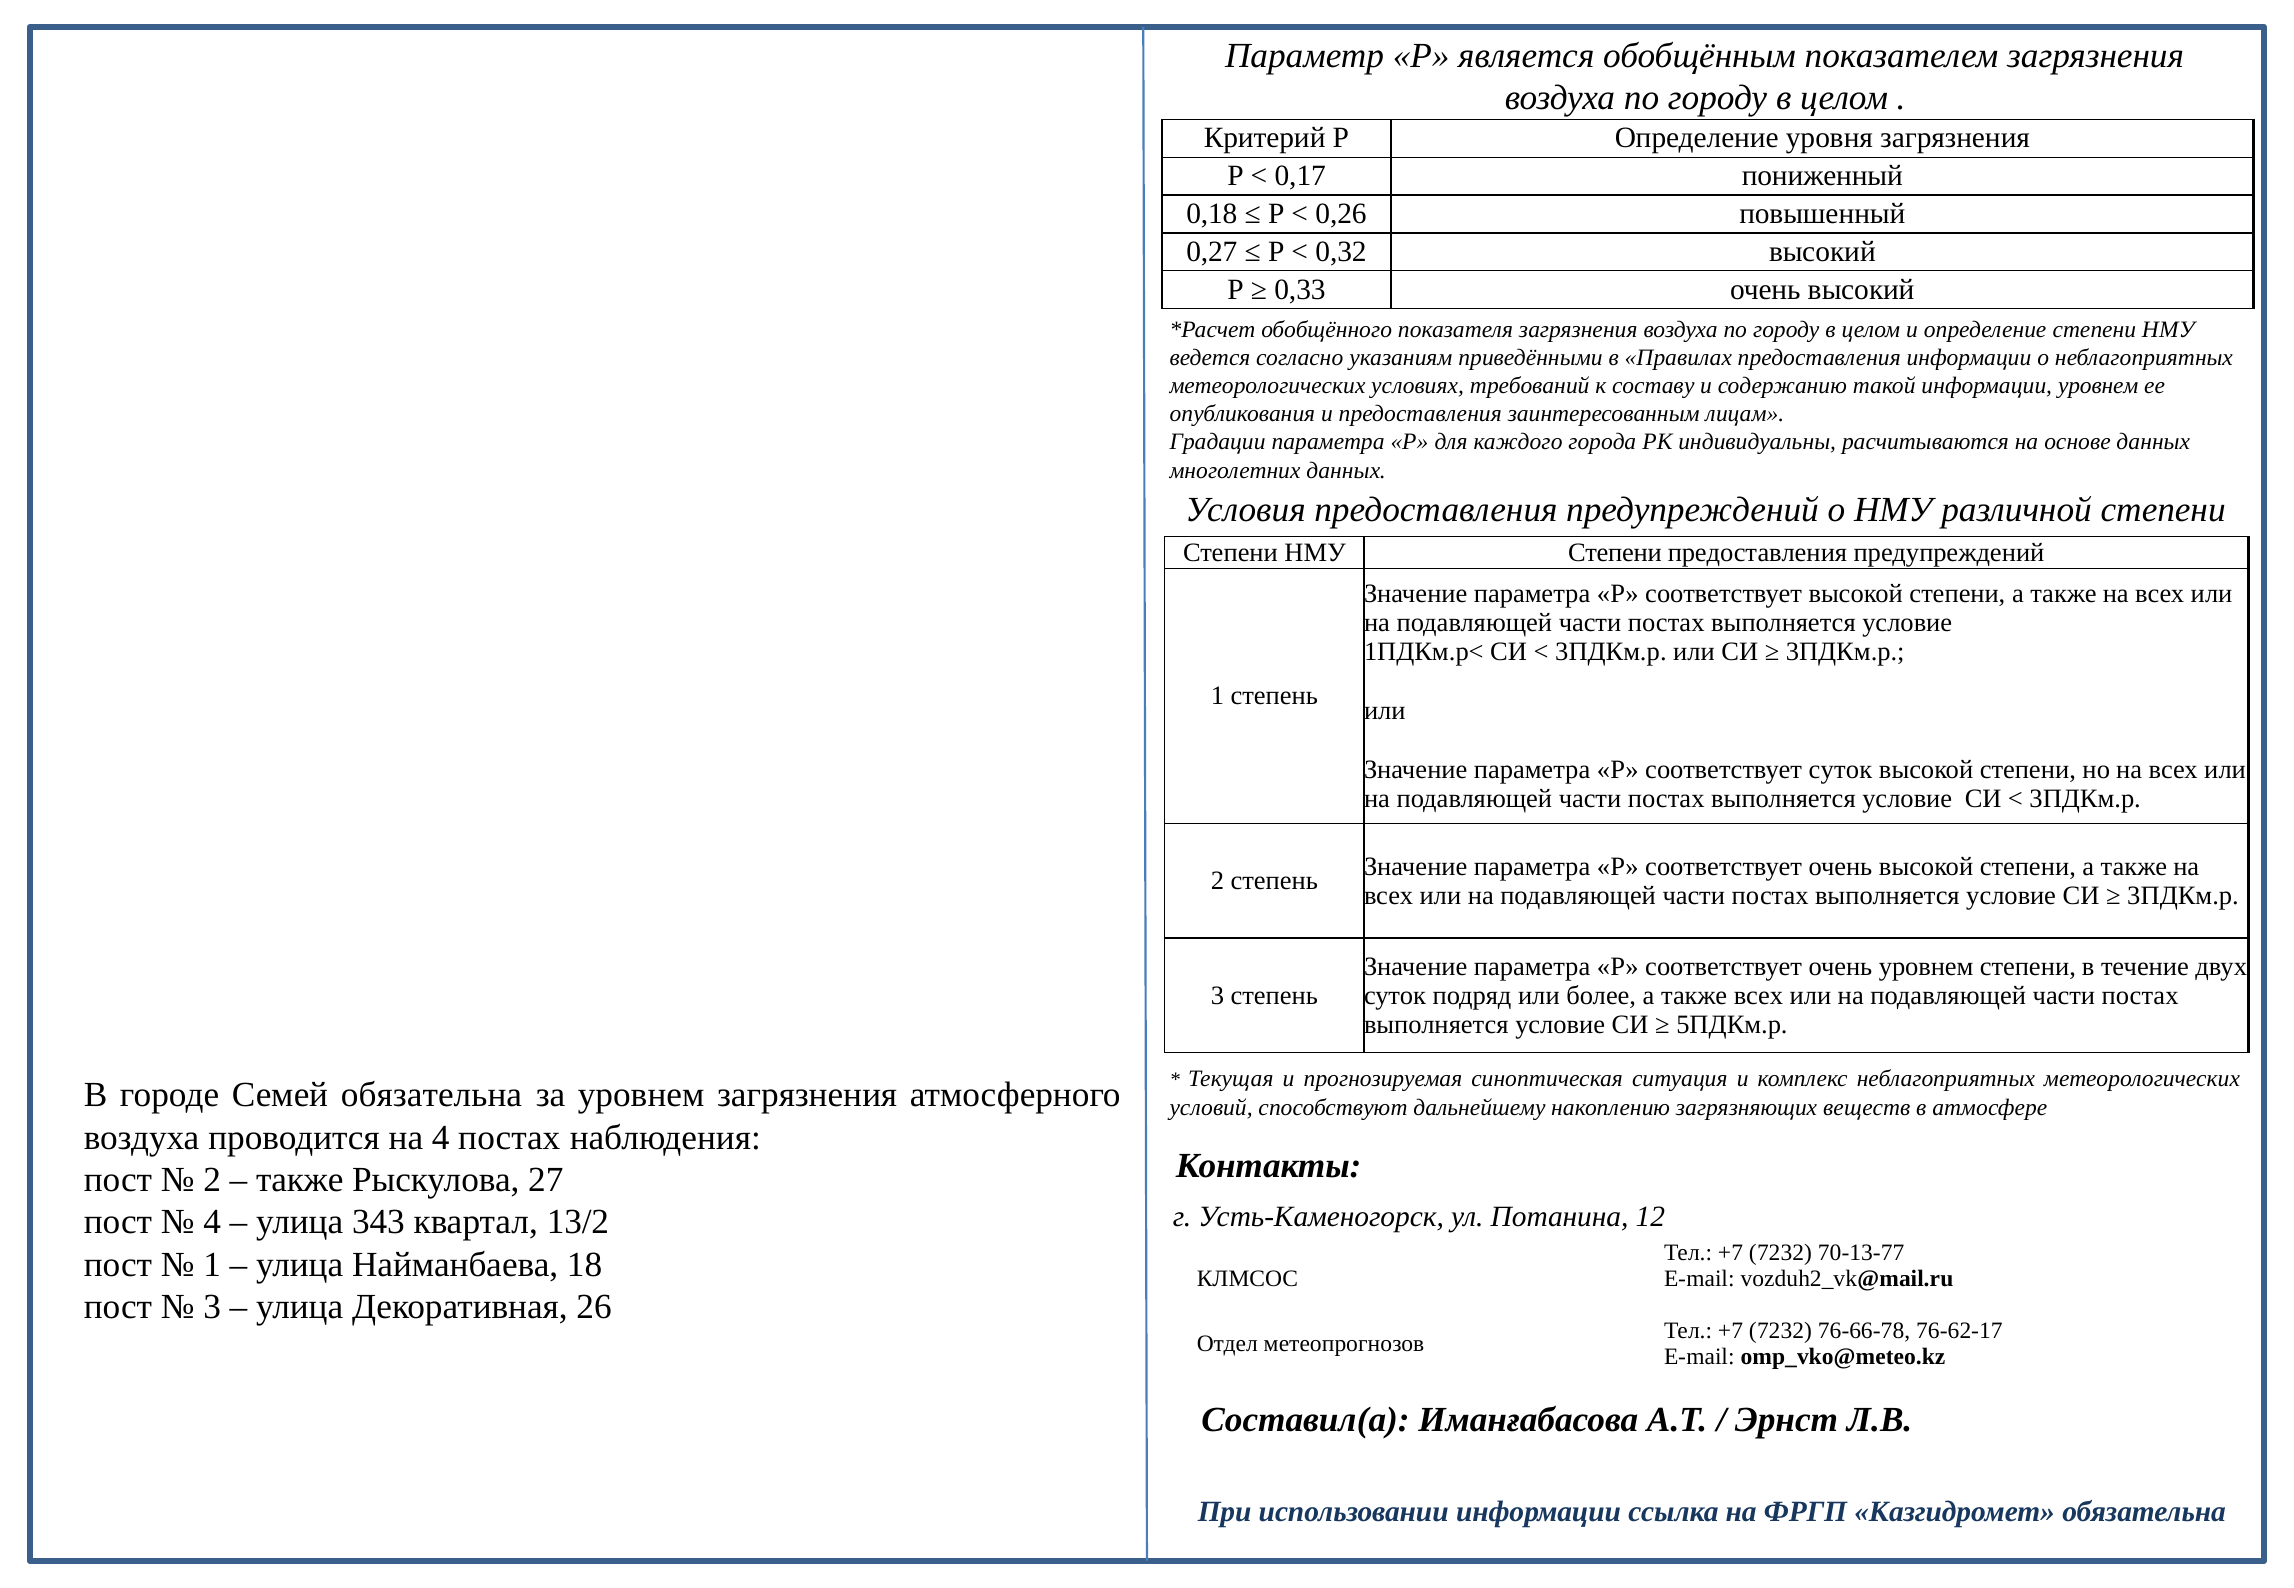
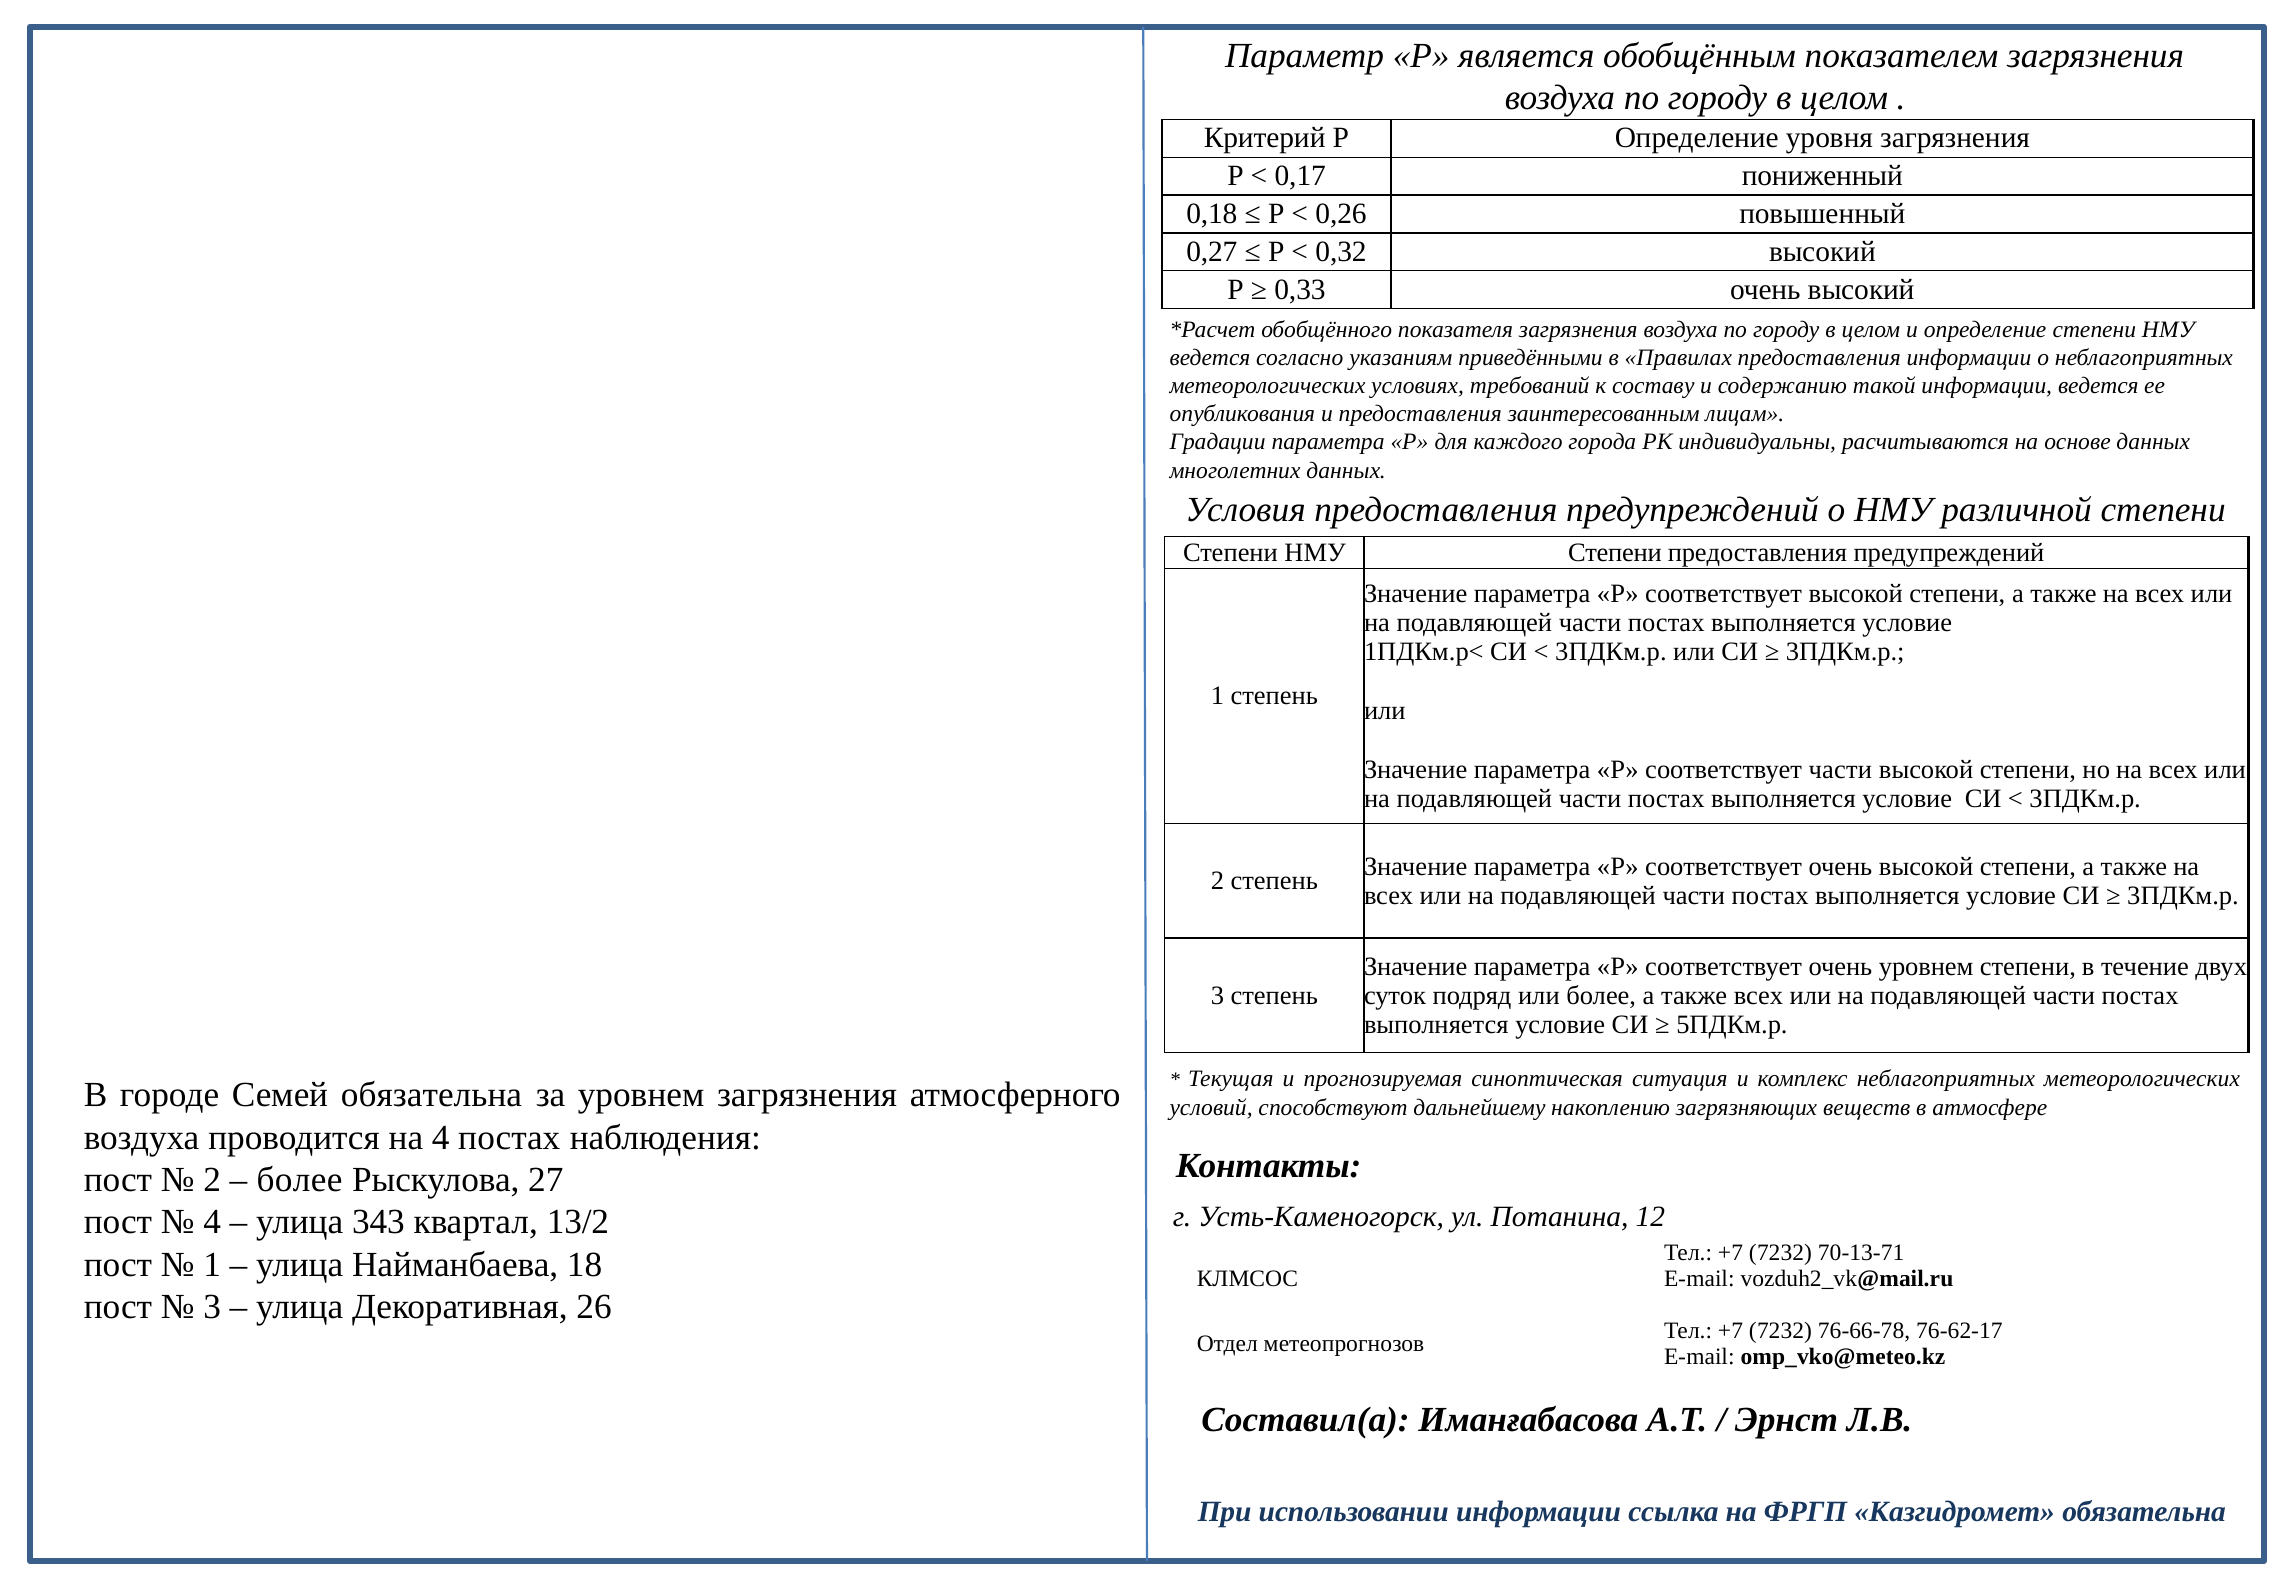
информации уровнем: уровнем -> ведется
соответствует суток: суток -> части
также at (300, 1180): также -> более
70-13-77: 70-13-77 -> 70-13-71
